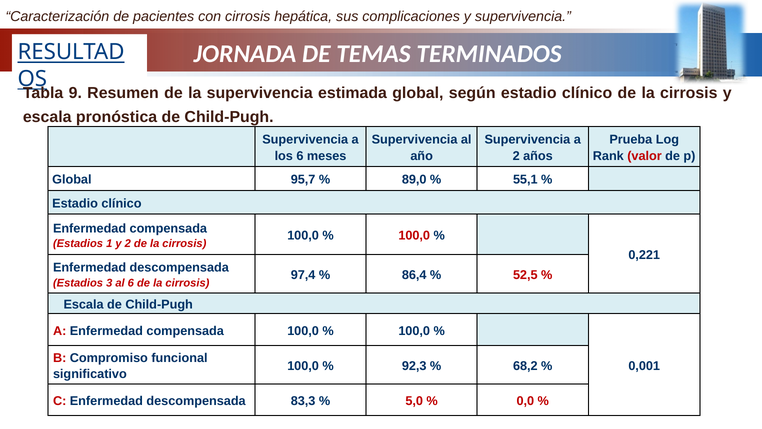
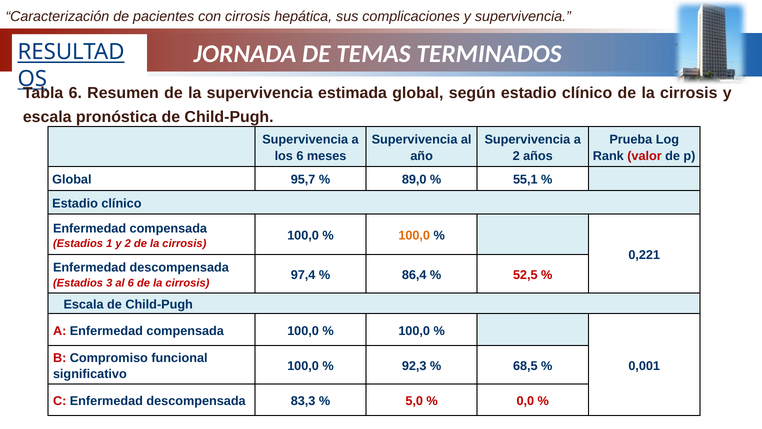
Tabla 9: 9 -> 6
100,0 at (414, 235) colour: red -> orange
68,2: 68,2 -> 68,5
